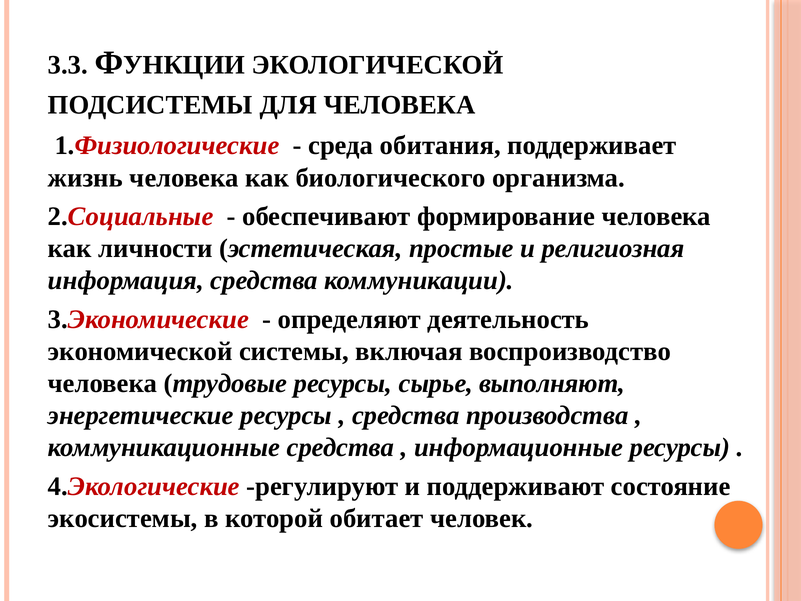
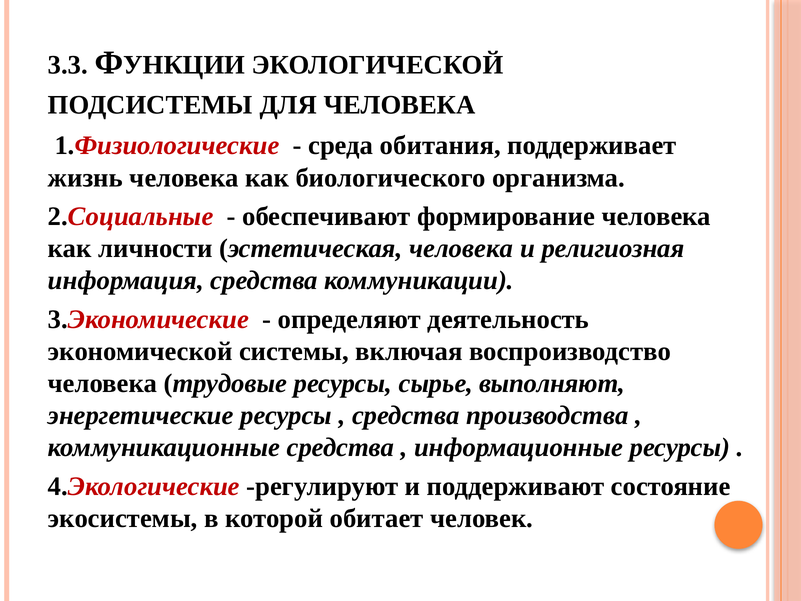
эстетическая простые: простые -> человека
